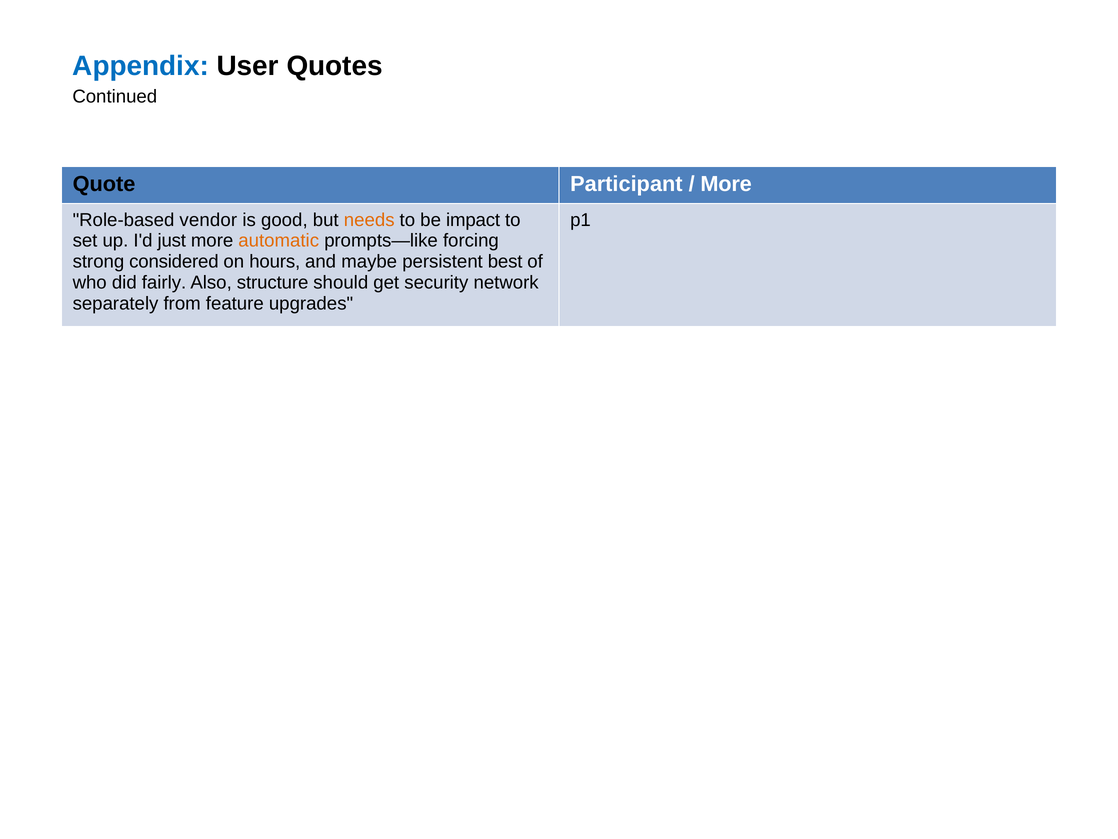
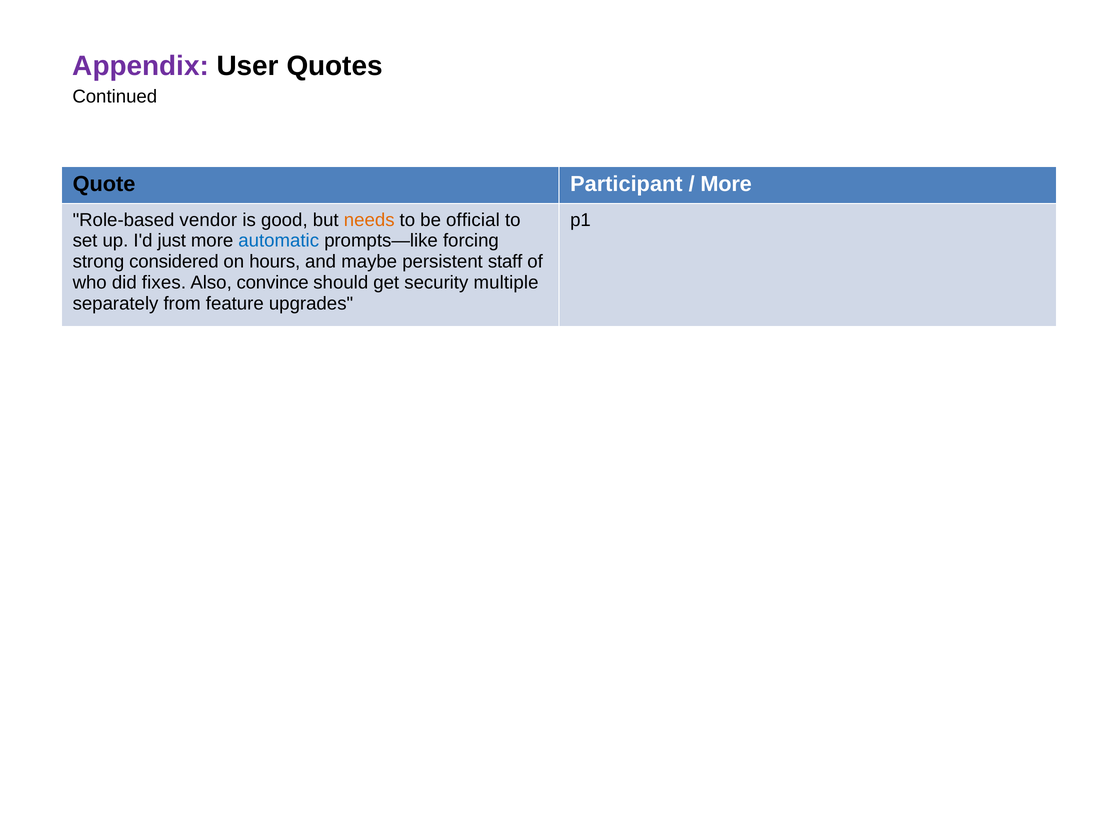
Appendix colour: blue -> purple
impact: impact -> official
automatic colour: orange -> blue
best: best -> staff
fairly: fairly -> fixes
structure: structure -> convince
network: network -> multiple
